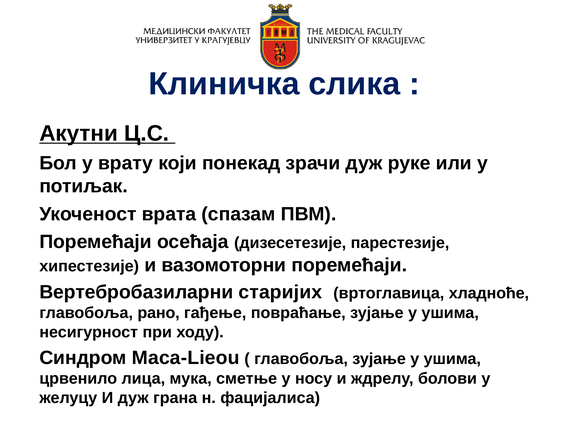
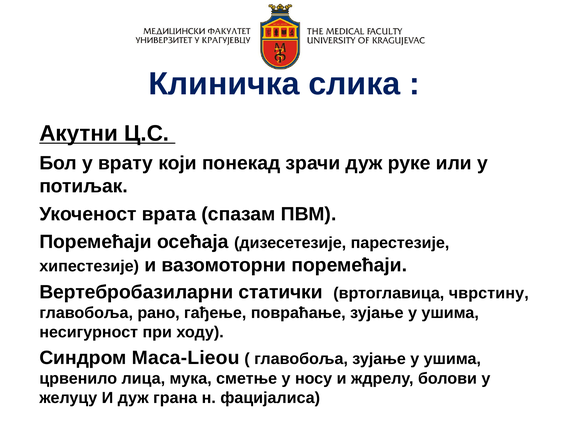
старијих: старијих -> статички
хладноћe: хладноћe -> чврстину
